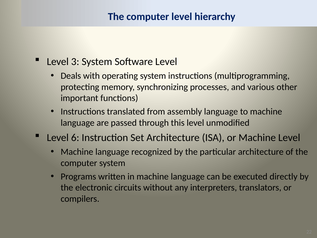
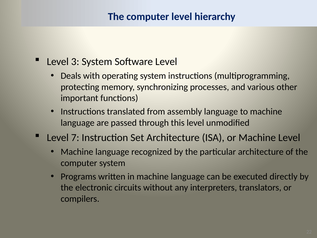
6: 6 -> 7
